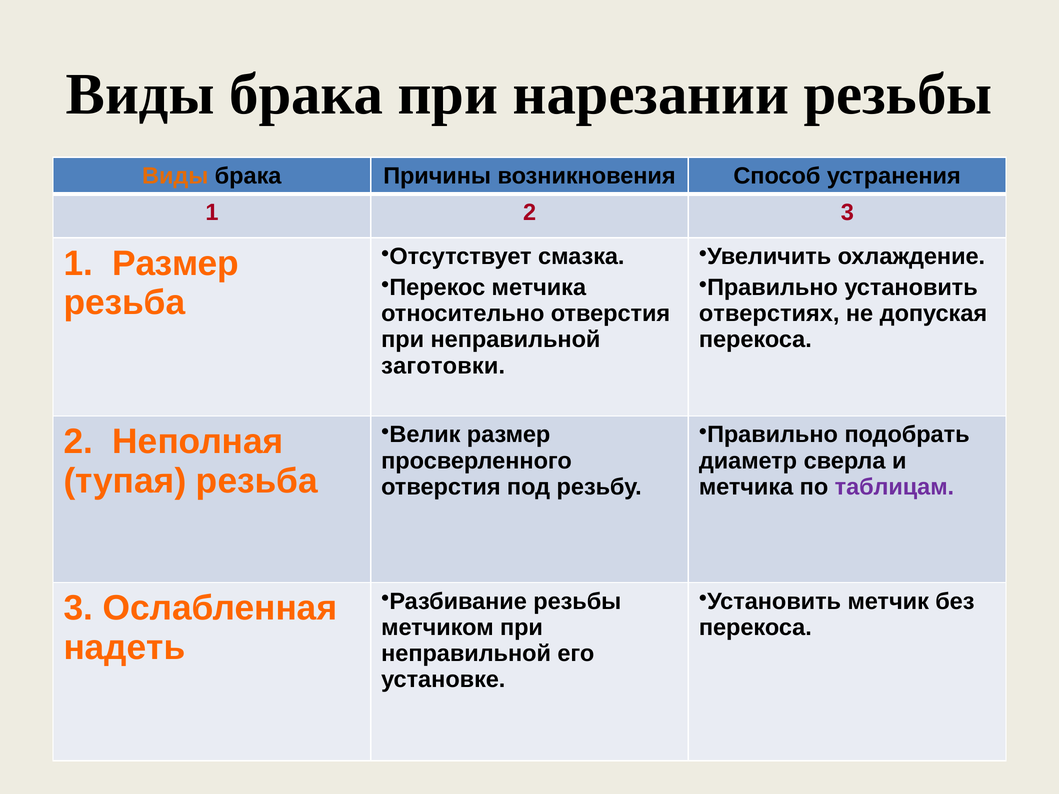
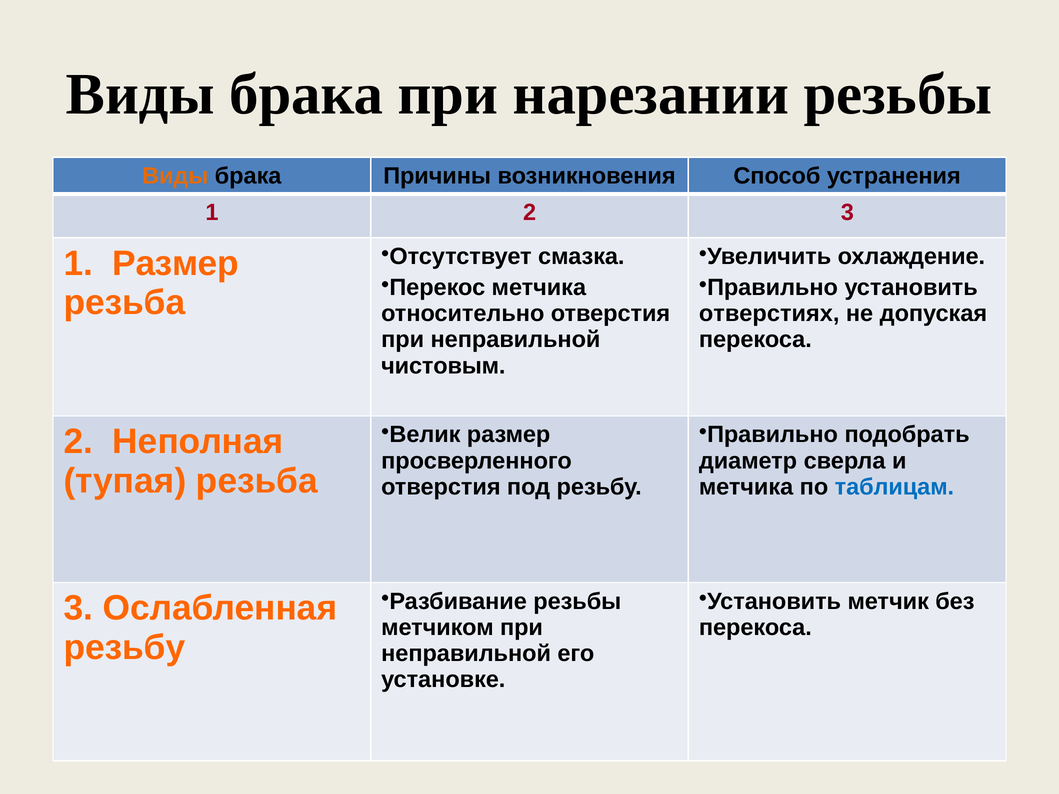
заготовки: заготовки -> чистовым
таблицам colour: purple -> blue
надеть at (124, 648): надеть -> резьбу
